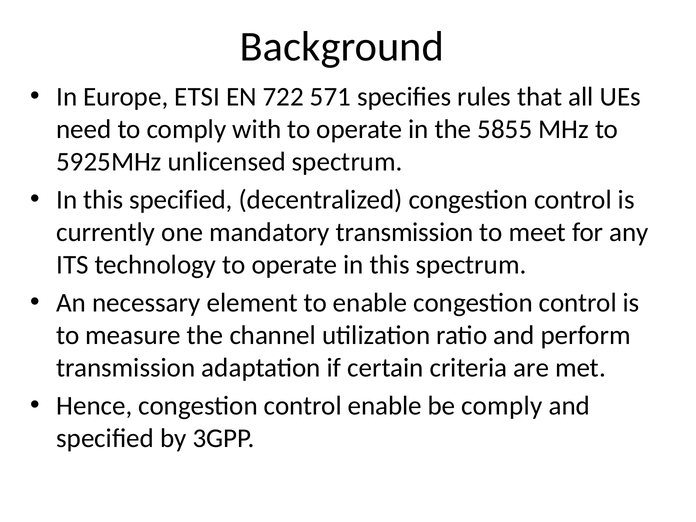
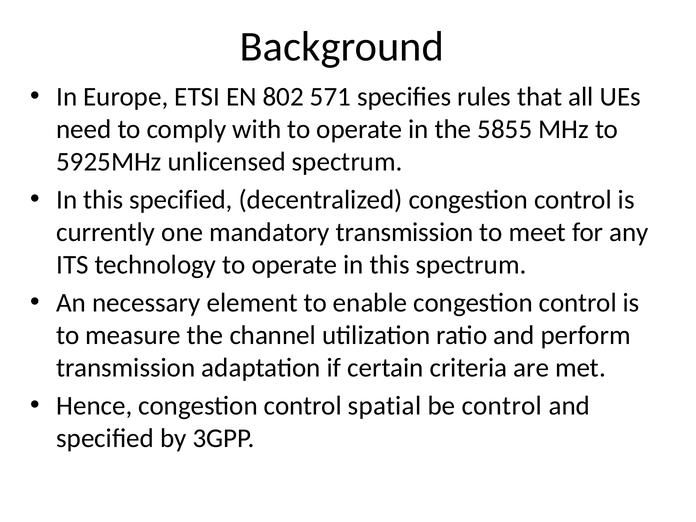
722: 722 -> 802
control enable: enable -> spatial
be comply: comply -> control
